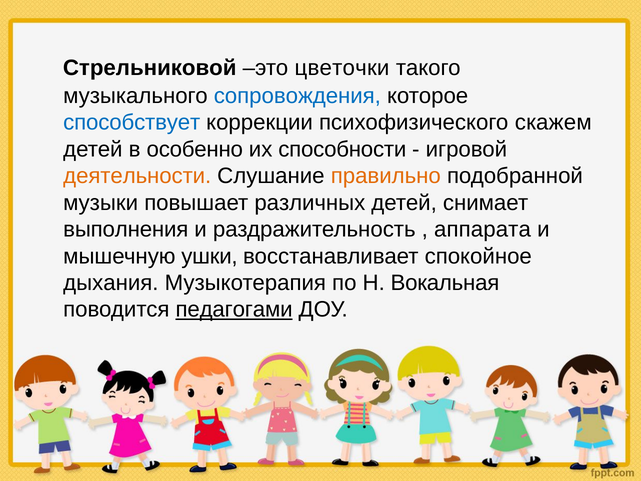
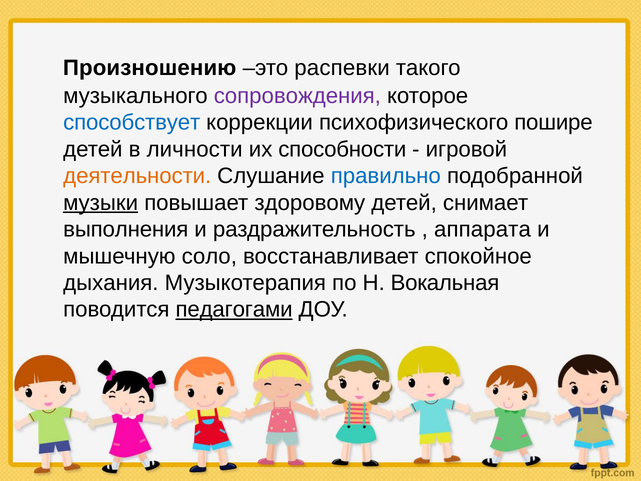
Стрельниковой: Стрельниковой -> Произношению
цветочки: цветочки -> распевки
сопровождения colour: blue -> purple
скажем: скажем -> пошире
особенно: особенно -> личности
правильно colour: orange -> blue
музыки underline: none -> present
различных: различных -> здоровому
ушки: ушки -> соло
